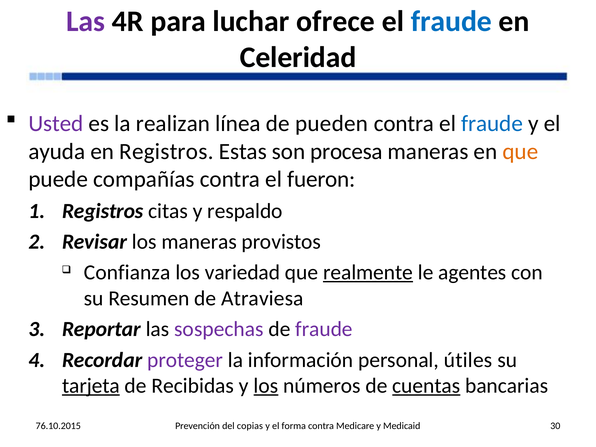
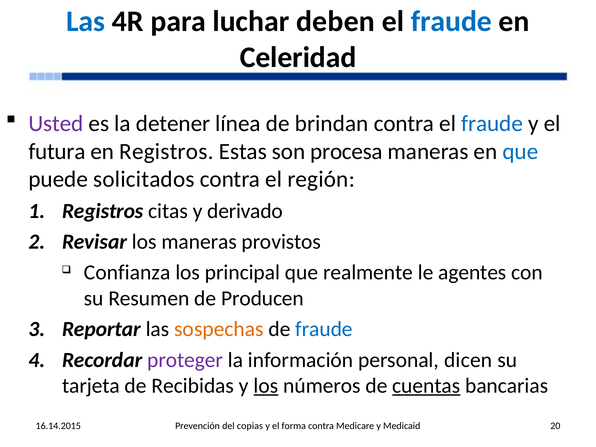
Las at (86, 21) colour: purple -> blue
ofrece: ofrece -> deben
realizan: realizan -> detener
pueden: pueden -> brindan
ayuda: ayuda -> futura
que at (520, 151) colour: orange -> blue
compañías: compañías -> solicitados
fueron: fueron -> región
respaldo: respaldo -> derivado
variedad: variedad -> principal
realmente underline: present -> none
Atraviesa: Atraviesa -> Producen
sospechas colour: purple -> orange
fraude at (324, 329) colour: purple -> blue
útiles: útiles -> dicen
tarjeta underline: present -> none
76.10.2015: 76.10.2015 -> 16.14.2015
30: 30 -> 20
